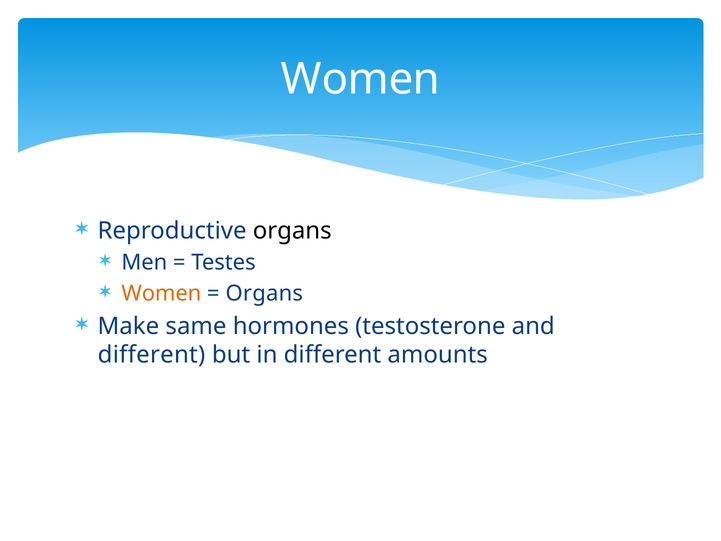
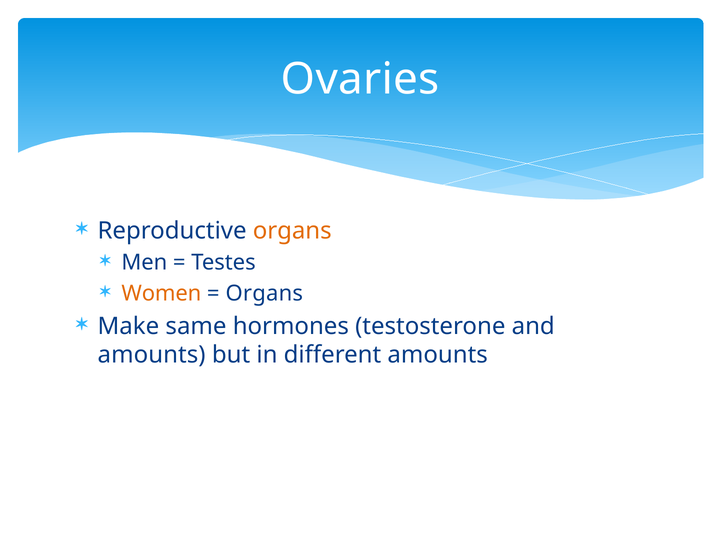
Women at (361, 79): Women -> Ovaries
organs at (292, 231) colour: black -> orange
different at (151, 355): different -> amounts
